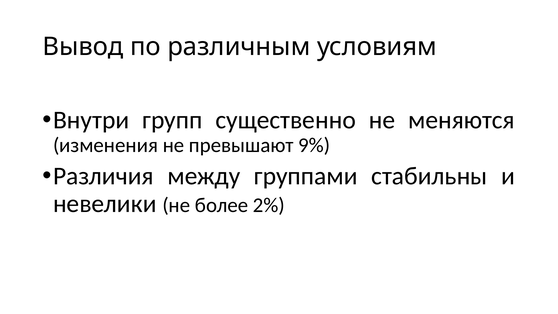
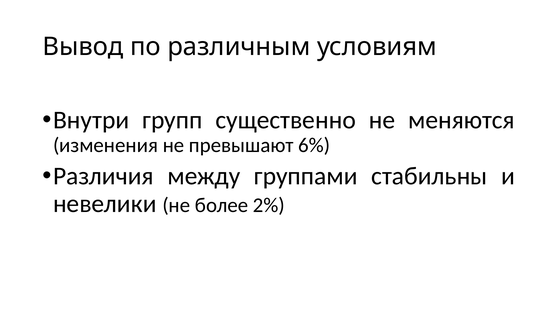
9%: 9% -> 6%
